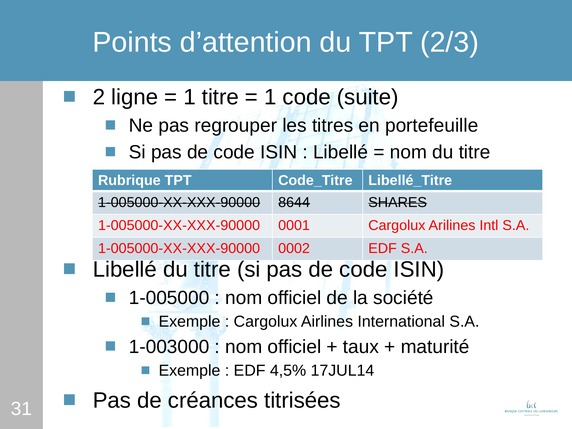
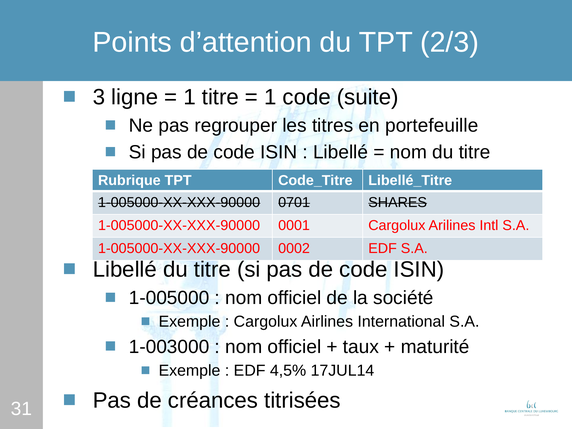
2: 2 -> 3
8644: 8644 -> 0701
